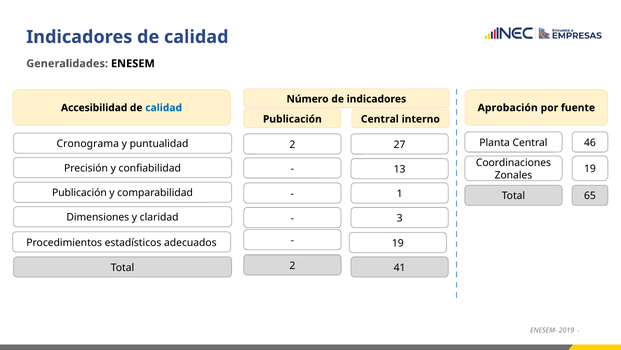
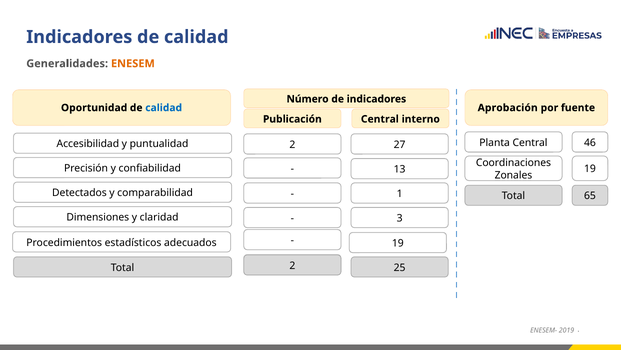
ENESEM colour: black -> orange
Accesibilidad: Accesibilidad -> Oportunidad
Cronograma: Cronograma -> Accesibilidad
Publicación at (79, 193): Publicación -> Detectados
41: 41 -> 25
